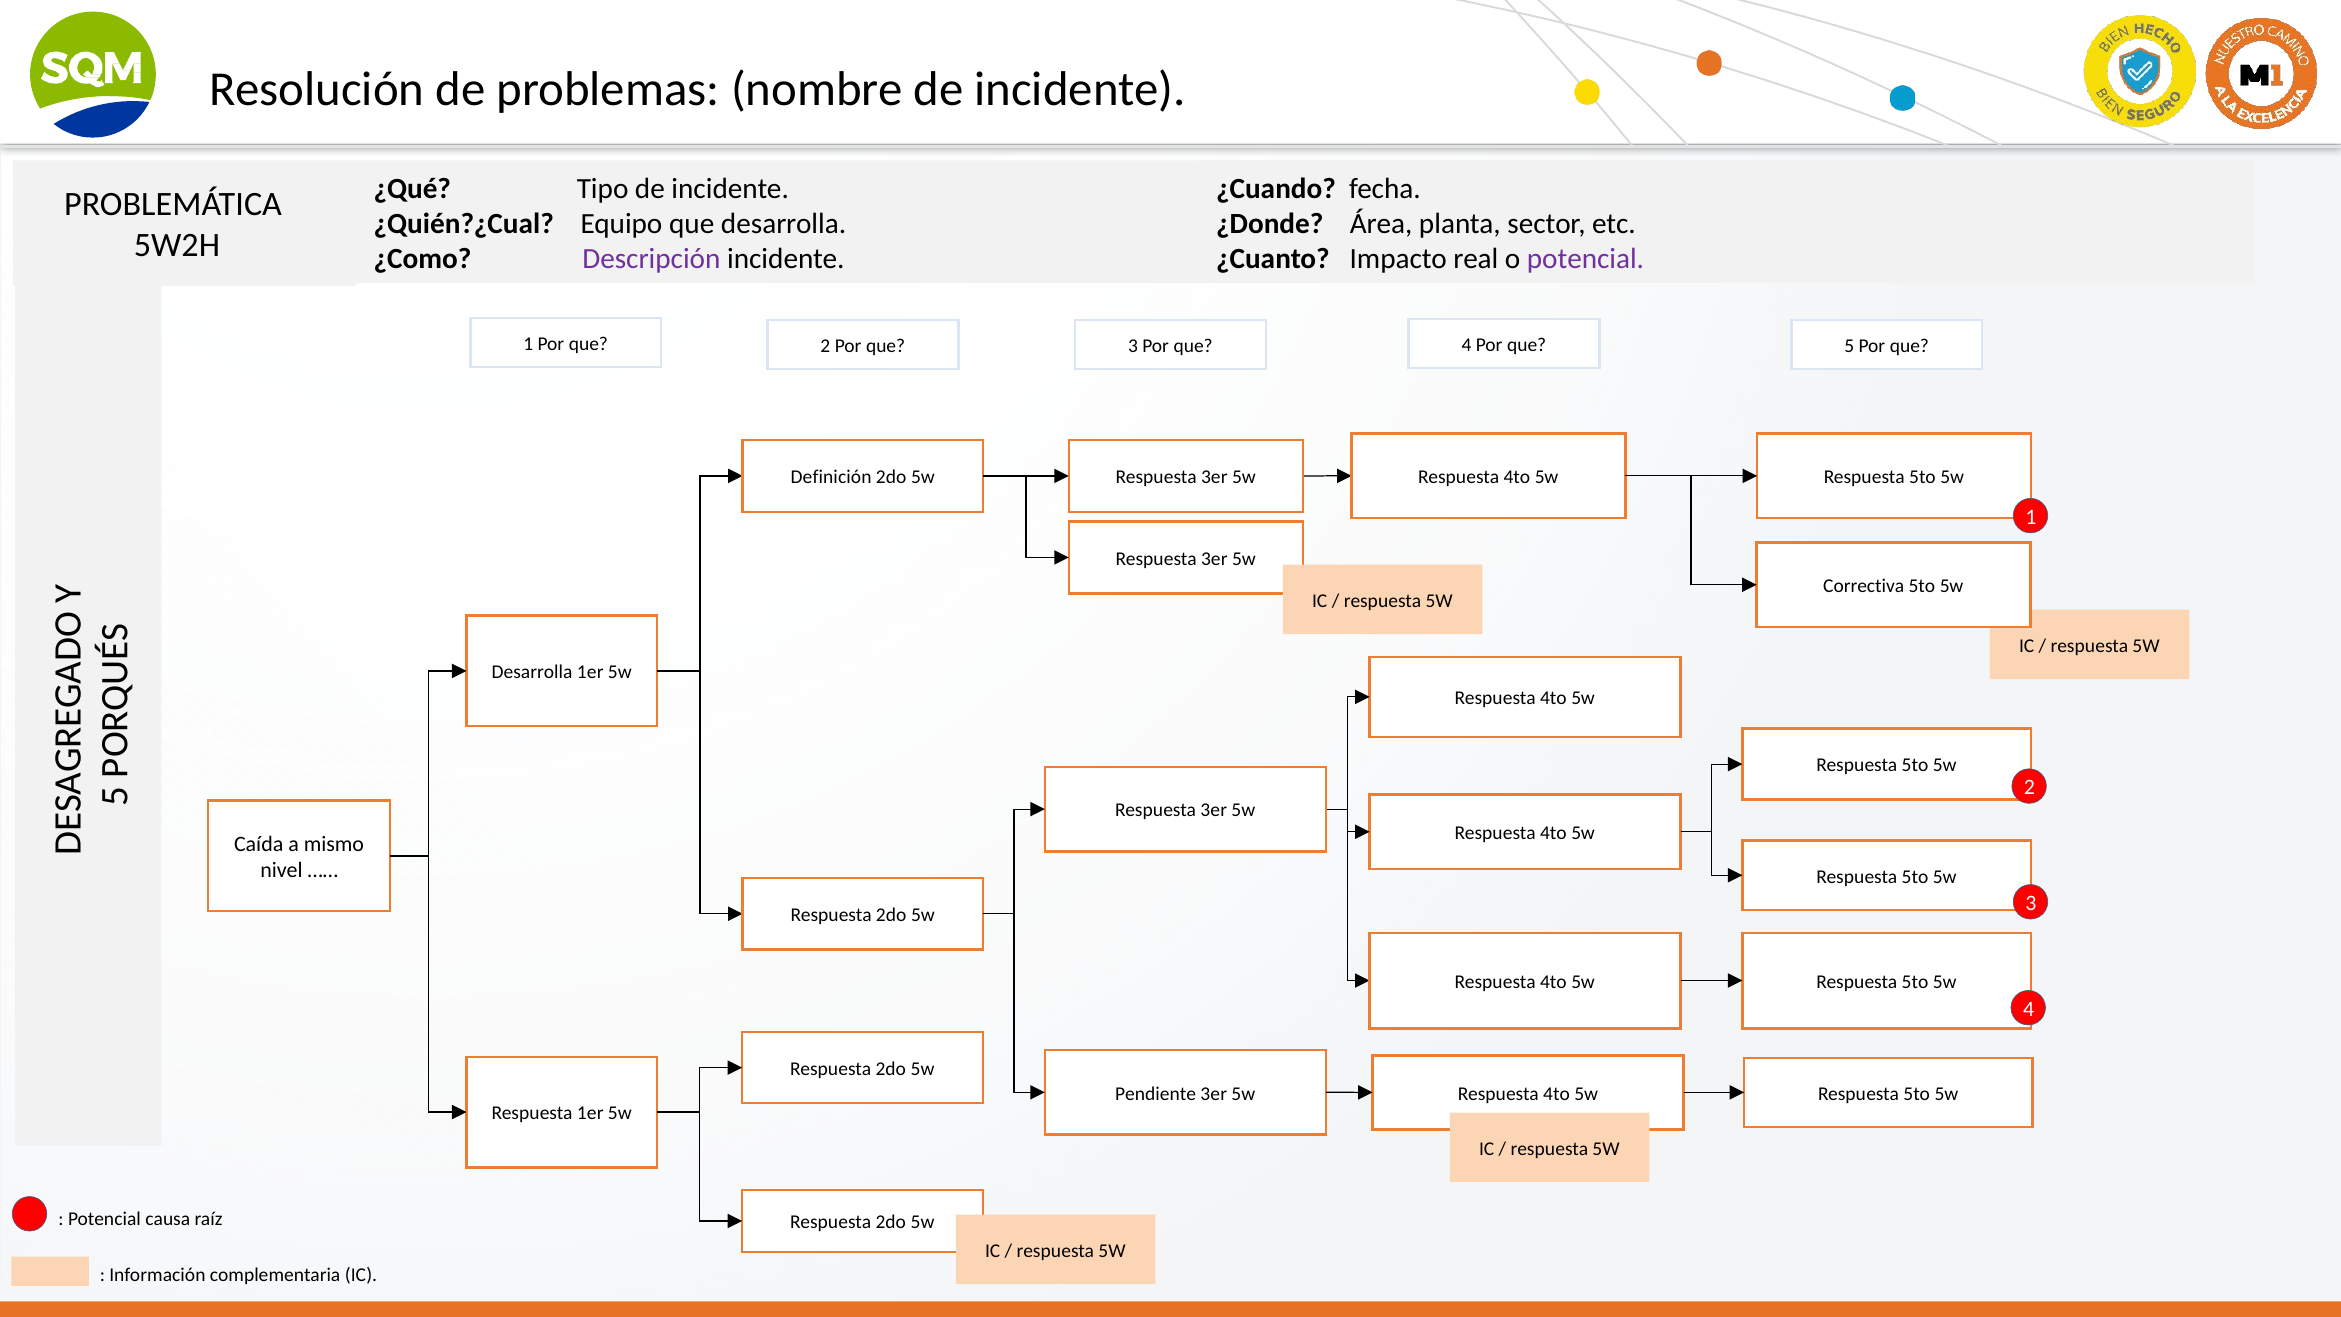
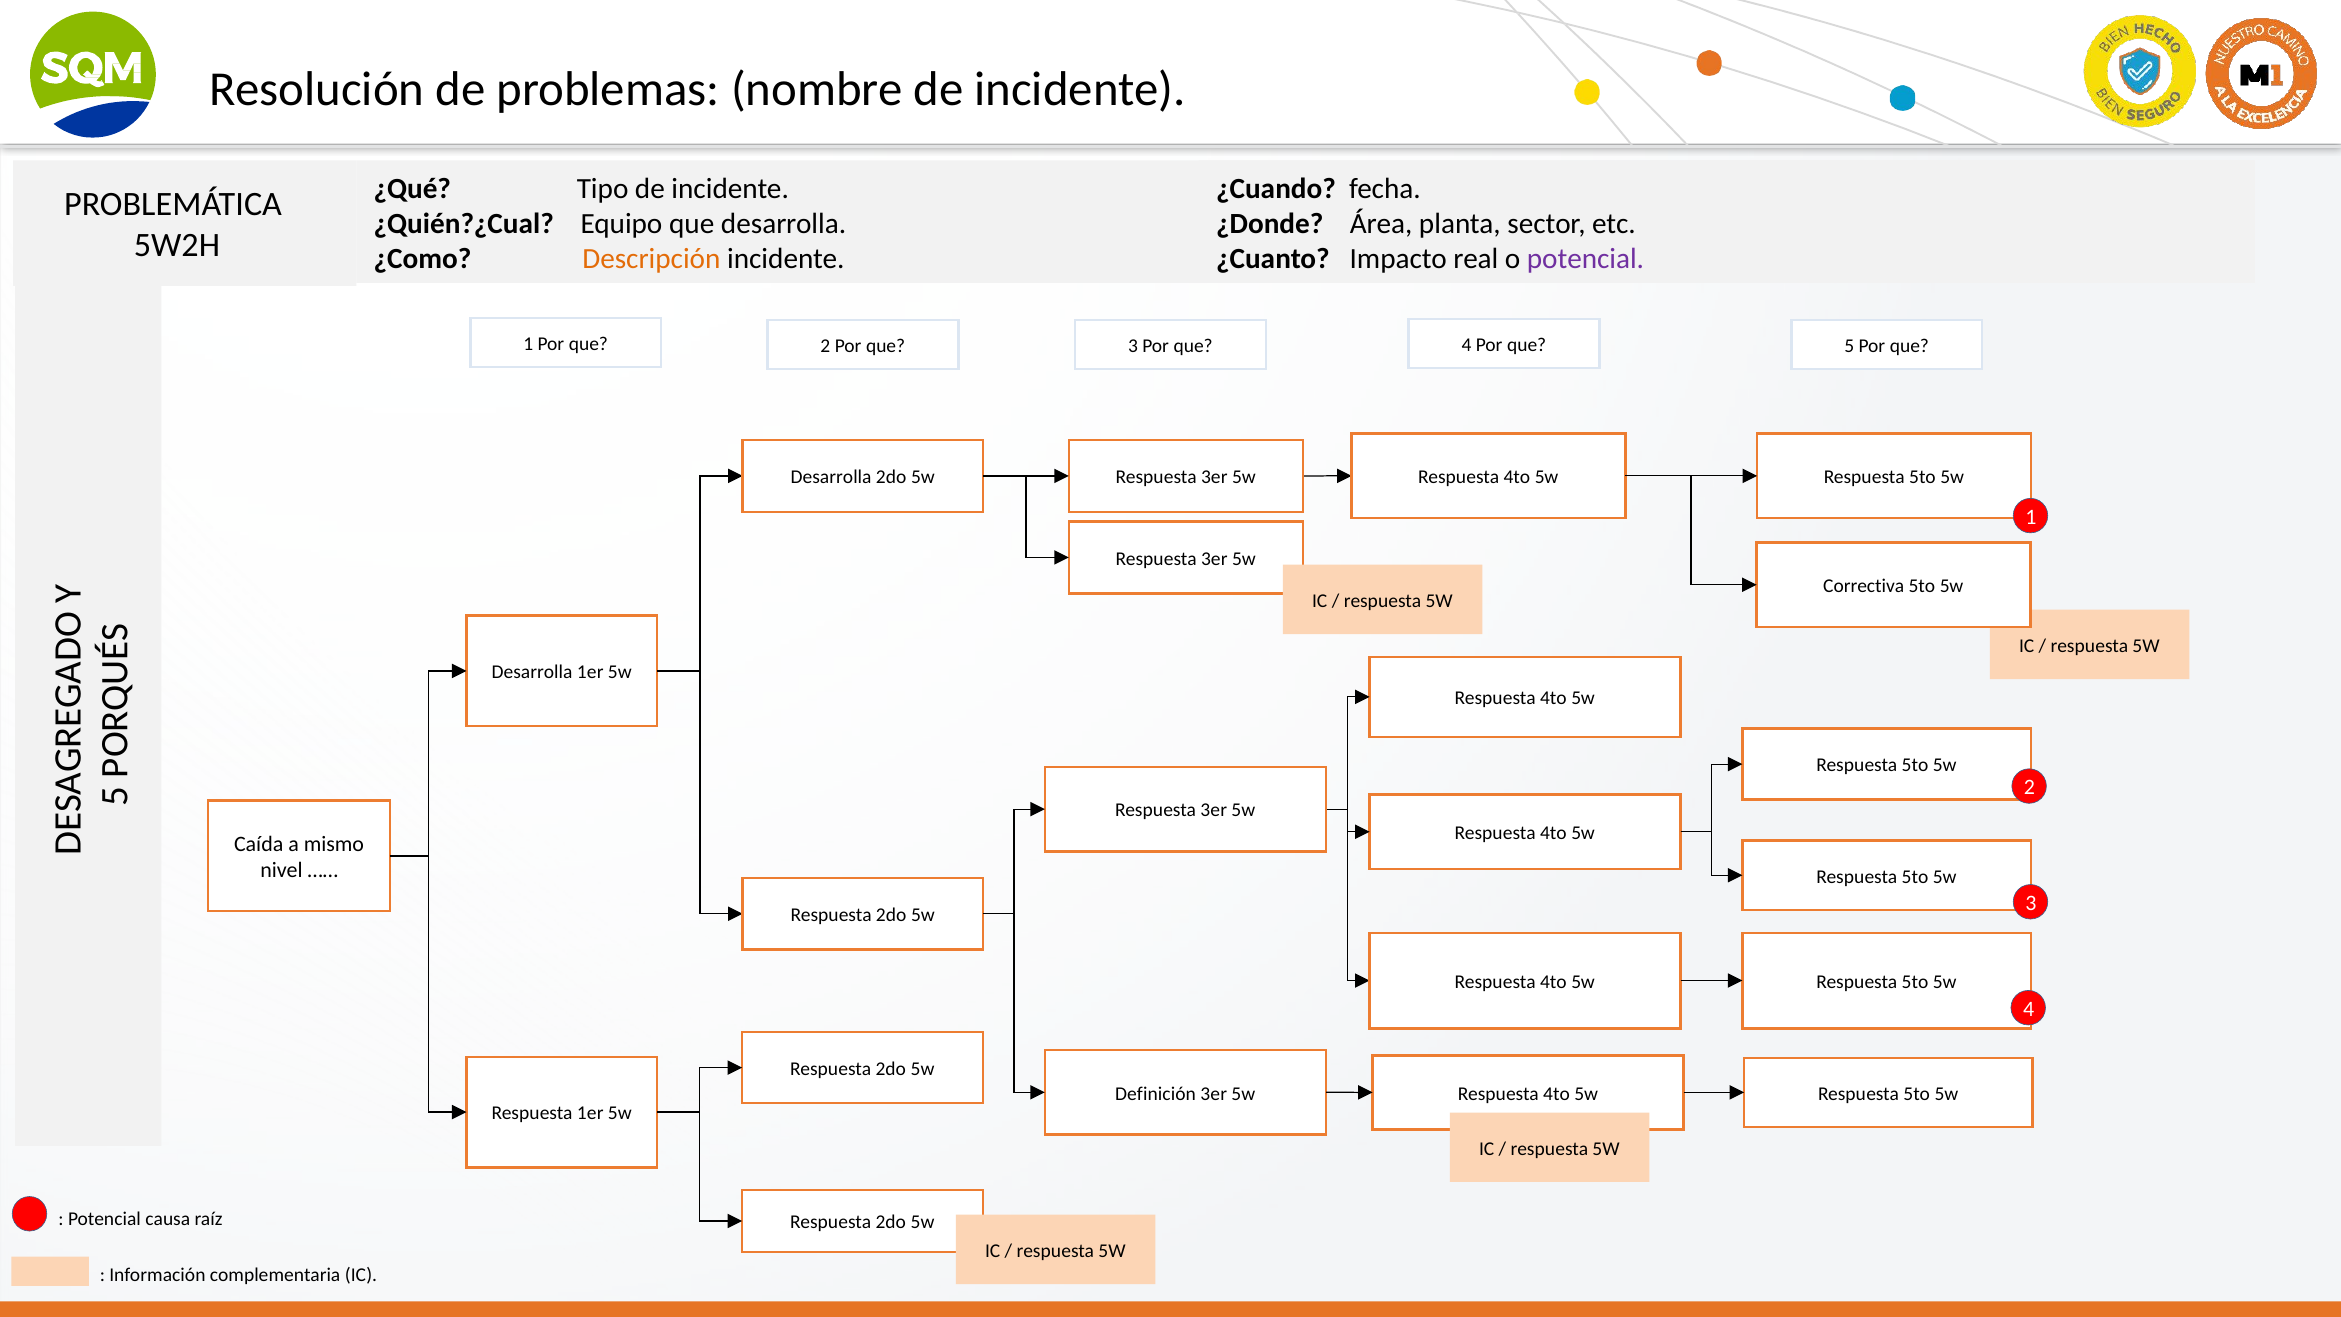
Descripción colour: purple -> orange
Definición at (831, 477): Definición -> Desarrolla
Pendiente: Pendiente -> Definición
